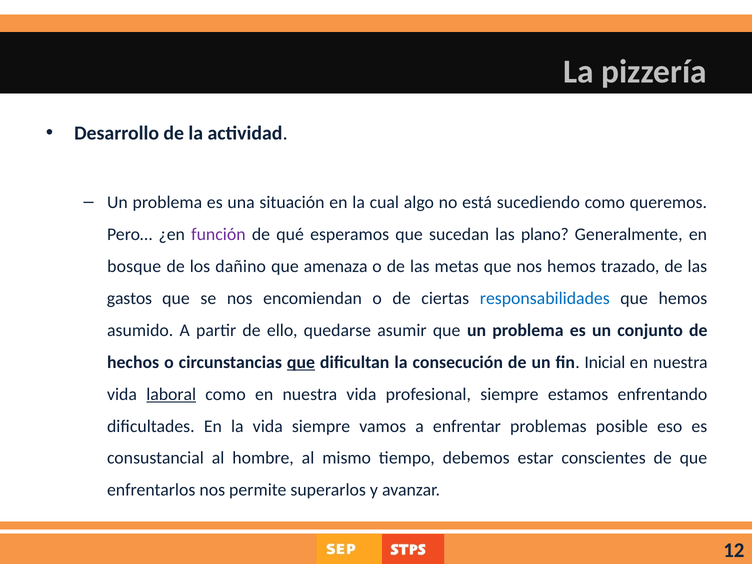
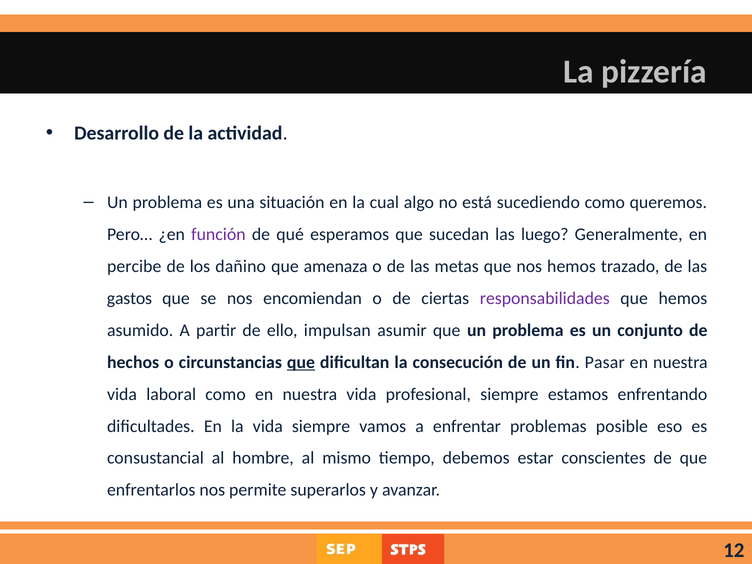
plano: plano -> luego
bosque: bosque -> percibe
responsabilidades colour: blue -> purple
quedarse: quedarse -> impulsan
Inicial: Inicial -> Pasar
laboral underline: present -> none
